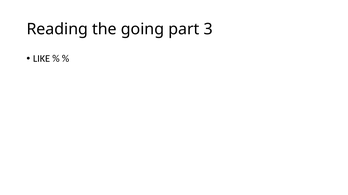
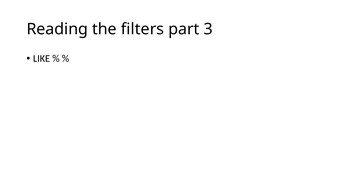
going: going -> filters
